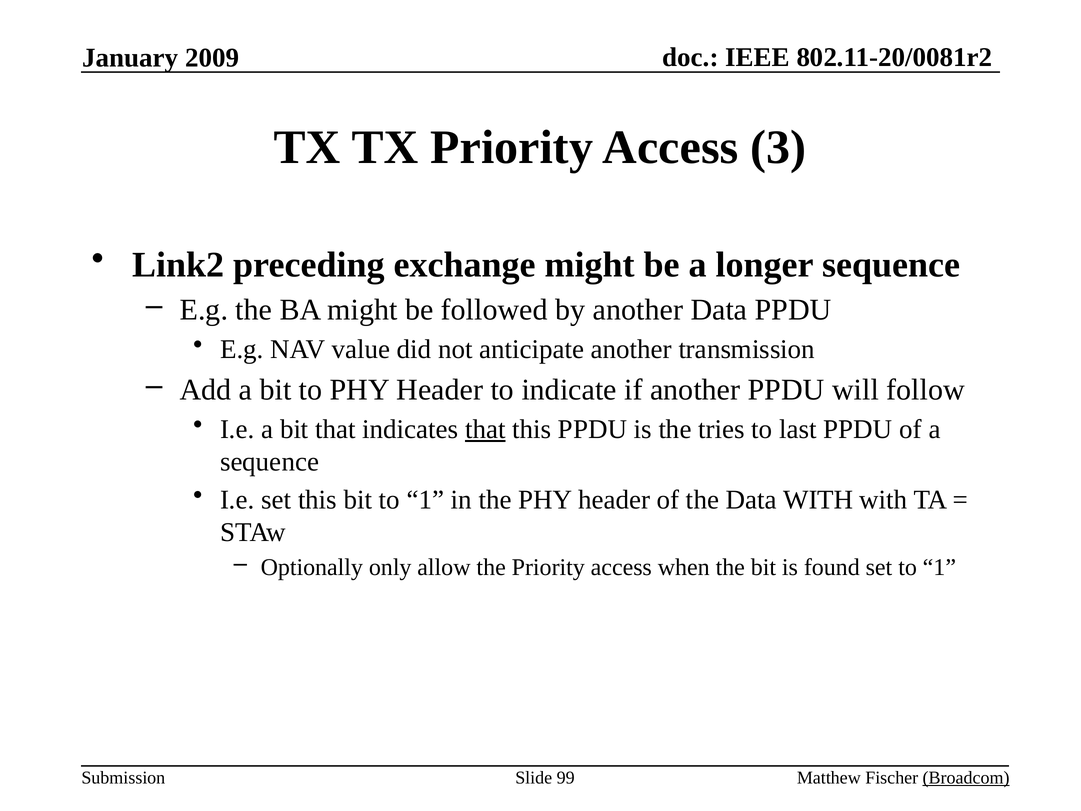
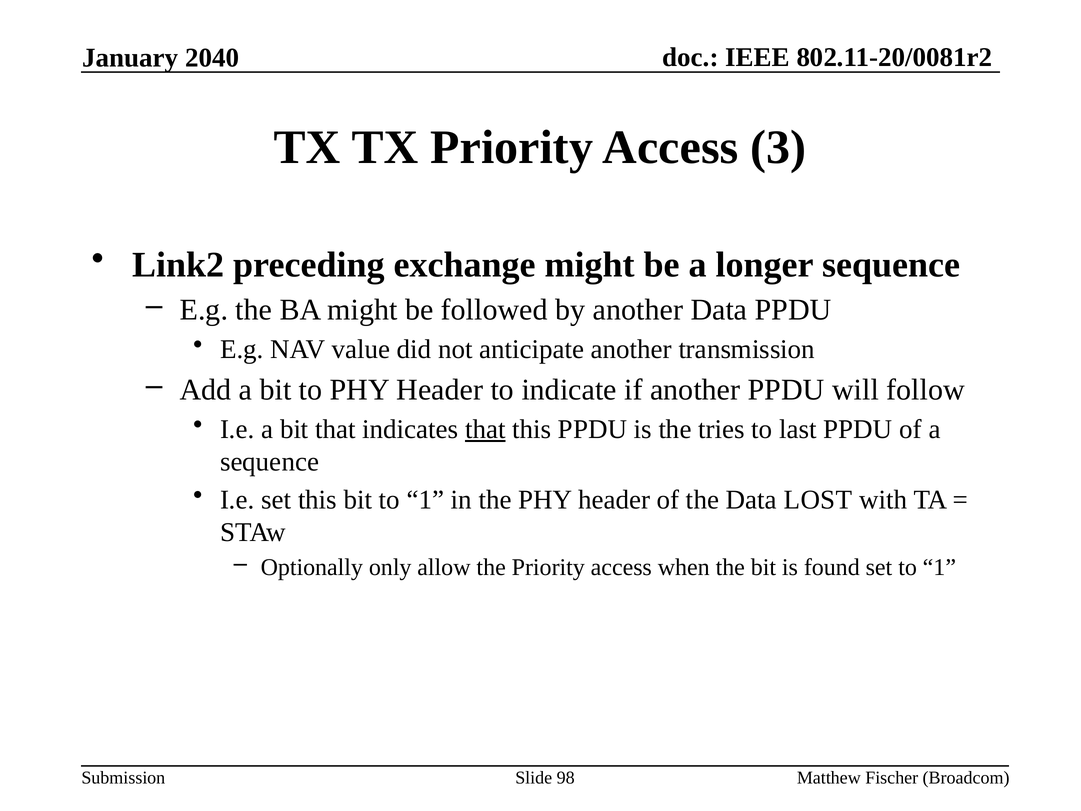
2009: 2009 -> 2040
Data WITH: WITH -> LOST
99: 99 -> 98
Broadcom underline: present -> none
